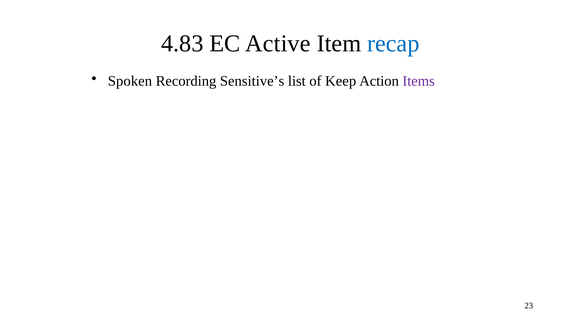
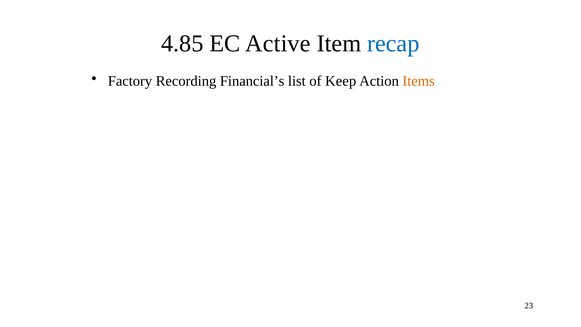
4.83: 4.83 -> 4.85
Spoken: Spoken -> Factory
Sensitive’s: Sensitive’s -> Financial’s
Items colour: purple -> orange
